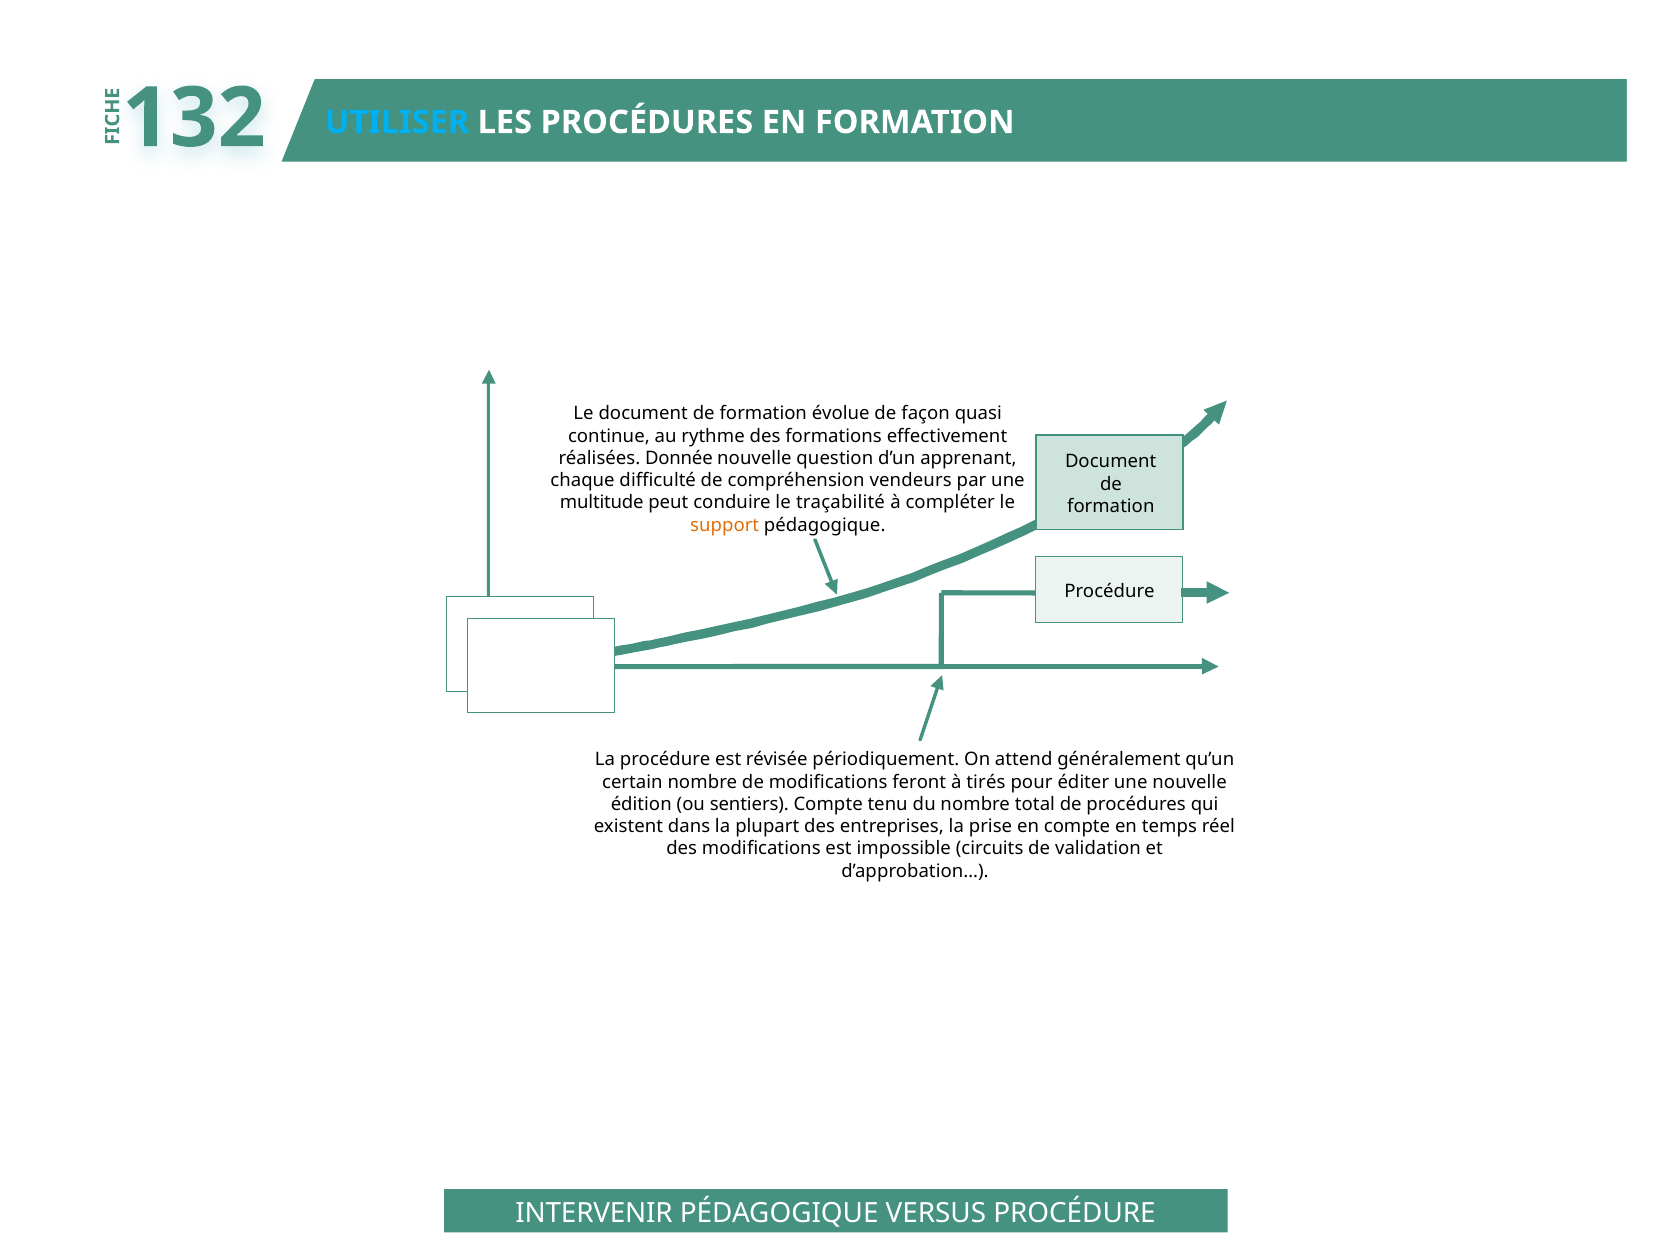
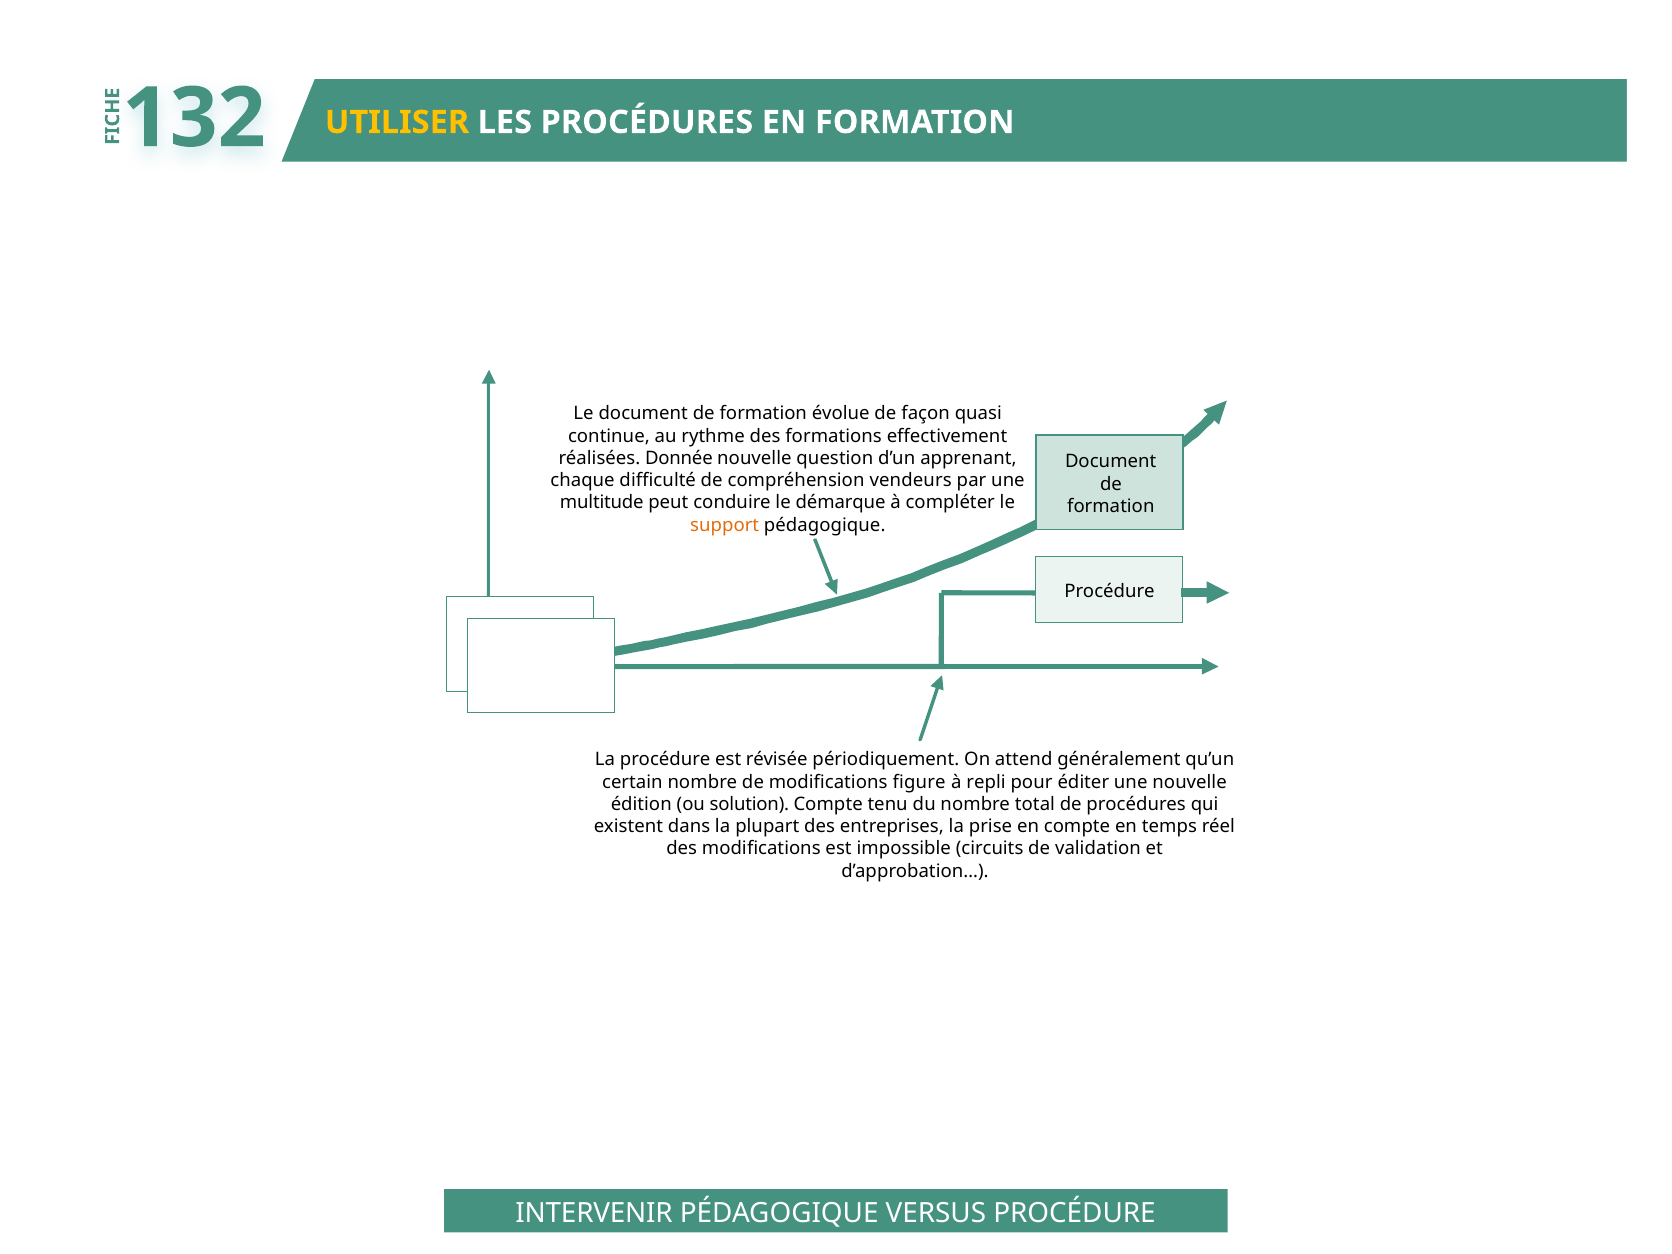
UTILISER colour: light blue -> yellow
traçabilité: traçabilité -> démarque
feront: feront -> figure
tirés: tirés -> repli
sentiers: sentiers -> solution
